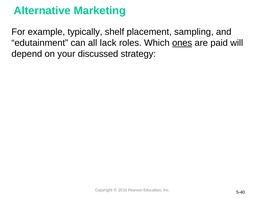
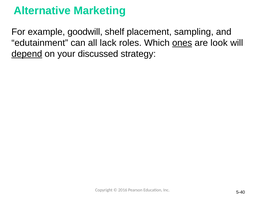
typically: typically -> goodwill
paid: paid -> look
depend underline: none -> present
